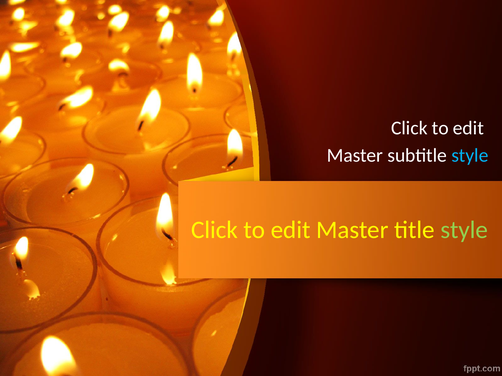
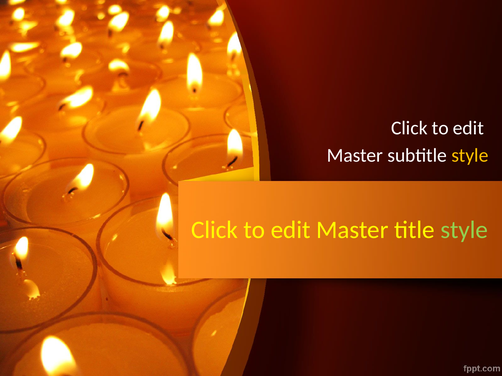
style at (470, 156) colour: light blue -> yellow
